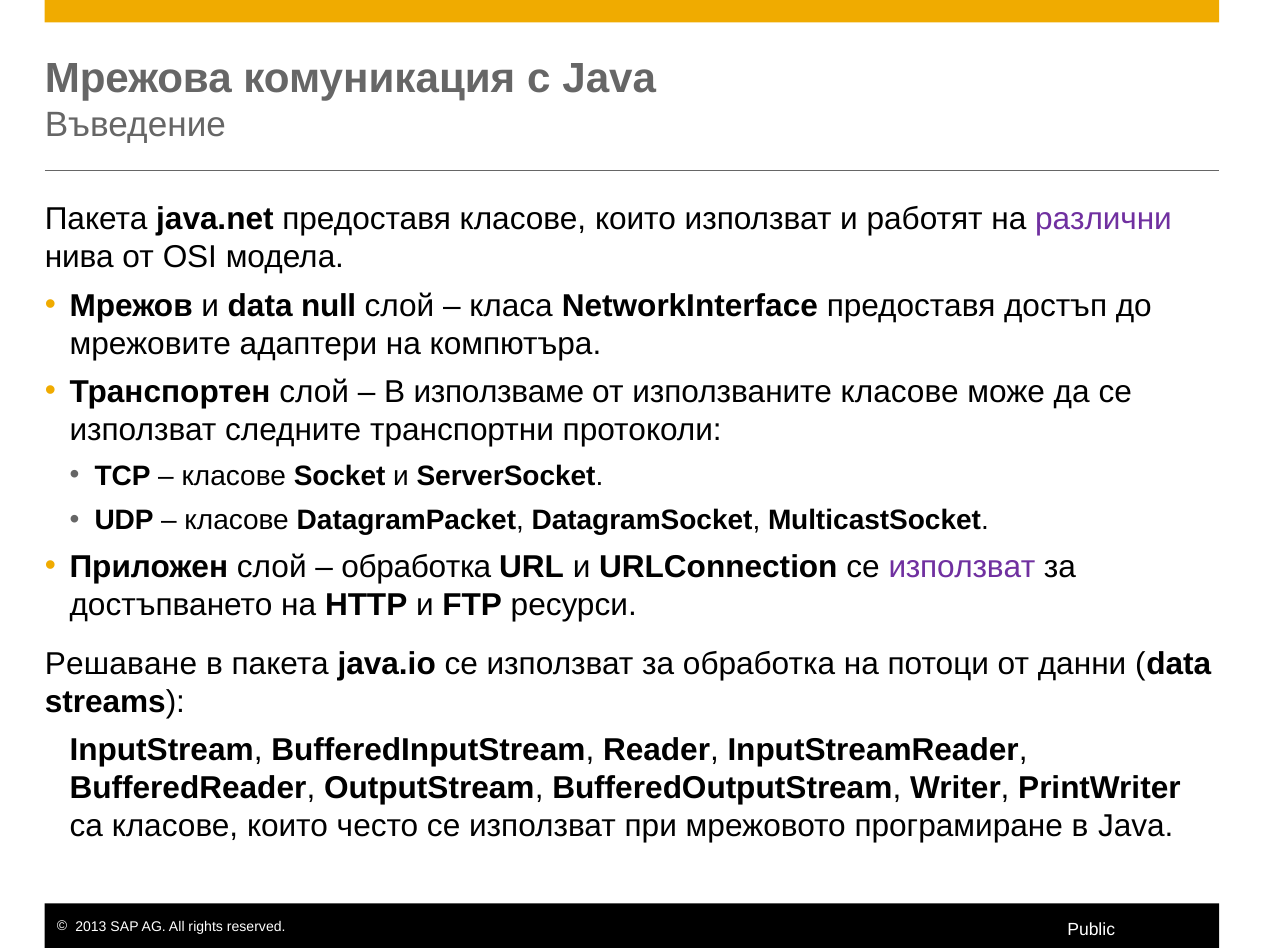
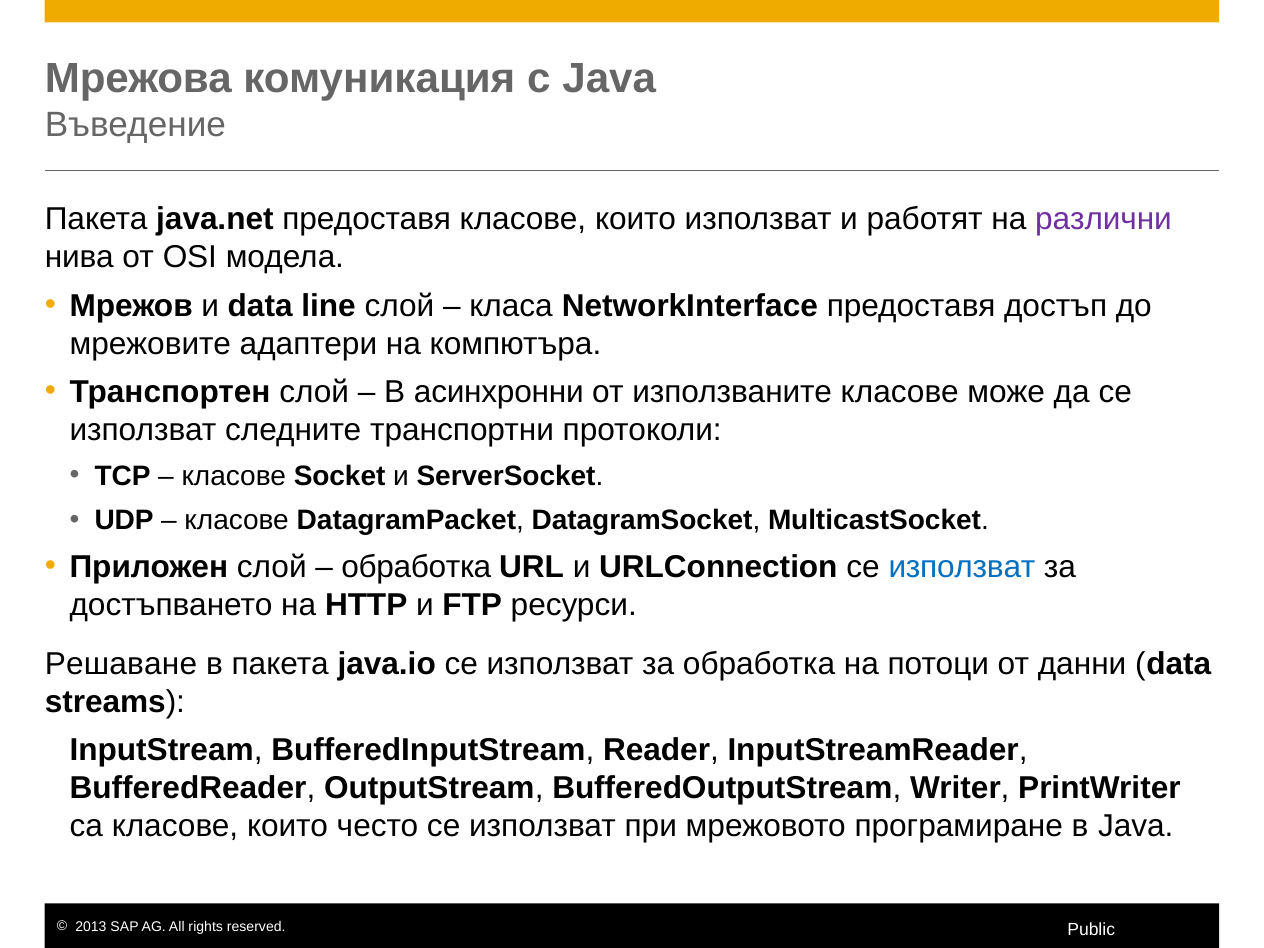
null: null -> line
използваме: използваме -> асинхронни
използват at (962, 567) colour: purple -> blue
